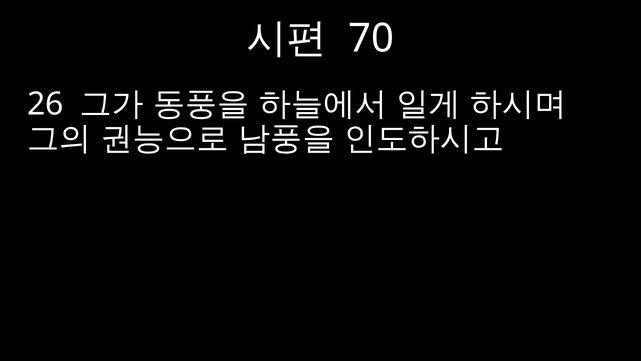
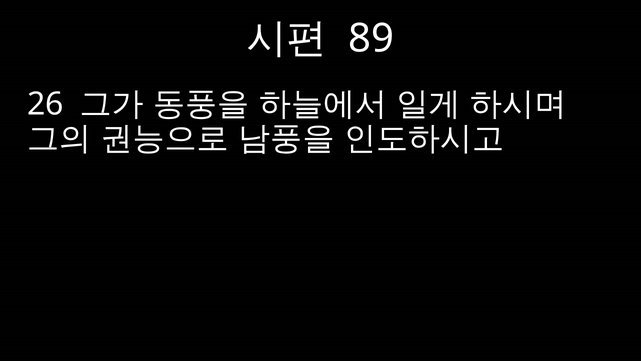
70: 70 -> 89
